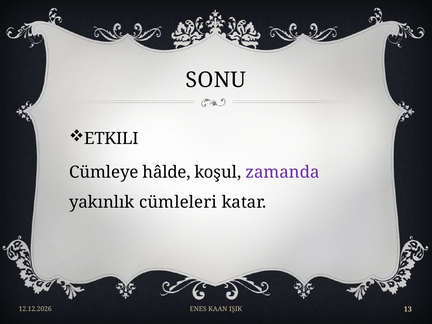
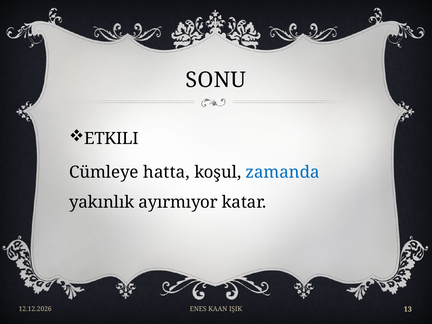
hâlde: hâlde -> hatta
zamanda colour: purple -> blue
cümleleri: cümleleri -> ayırmıyor
